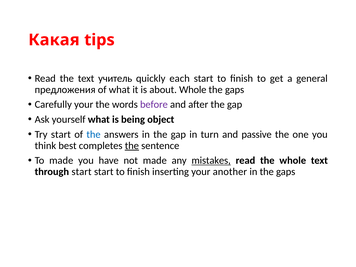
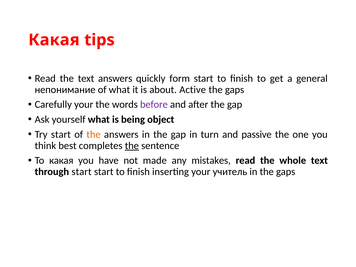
text учитель: учитель -> answers
each: each -> form
предложения: предложения -> непонимание
about Whole: Whole -> Active
the at (94, 134) colour: blue -> orange
To made: made -> какая
mistakes underline: present -> none
another: another -> учитель
